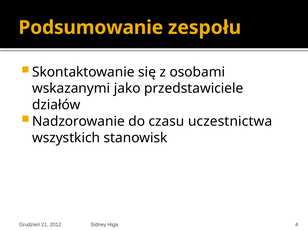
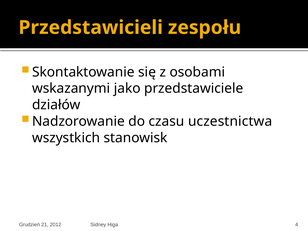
Podsumowanie: Podsumowanie -> Przedstawicieli
